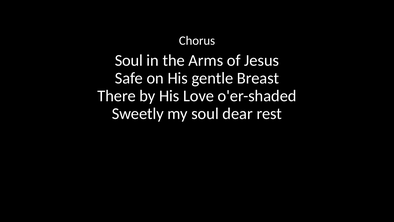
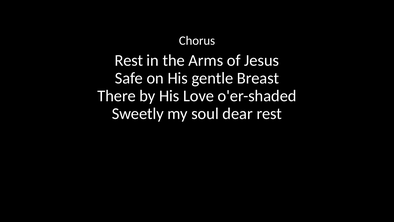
Soul at (129, 60): Soul -> Rest
